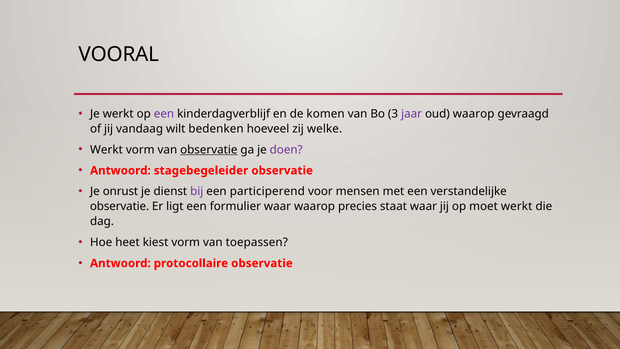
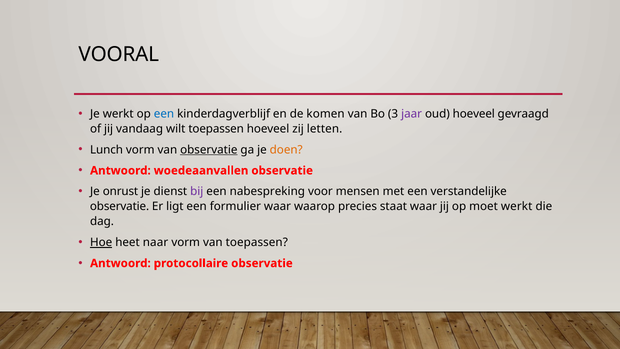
een at (164, 114) colour: purple -> blue
oud waarop: waarop -> hoeveel
wilt bedenken: bedenken -> toepassen
welke: welke -> letten
Werkt at (106, 150): Werkt -> Lunch
doen colour: purple -> orange
stagebegeleider: stagebegeleider -> woedeaanvallen
participerend: participerend -> nabespreking
Hoe underline: none -> present
kiest: kiest -> naar
